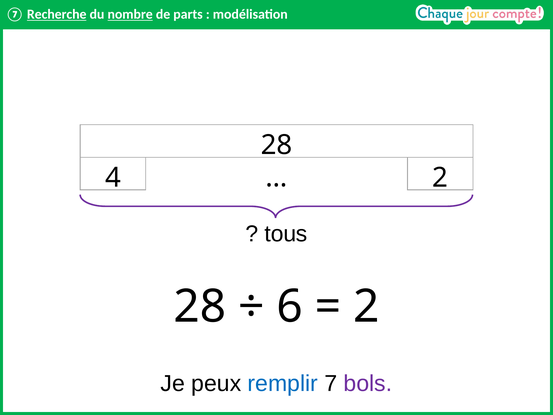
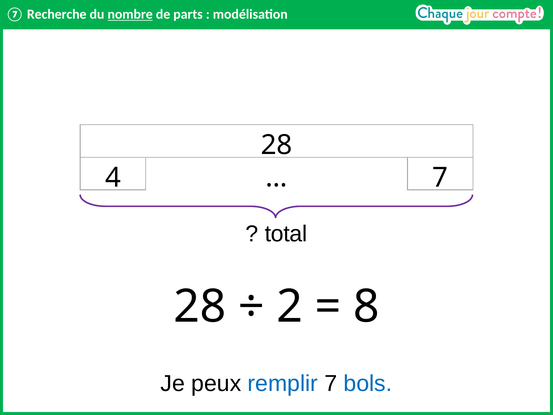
Recherche underline: present -> none
2 at (440, 178): 2 -> 7
tous: tous -> total
6: 6 -> 2
2 at (366, 307): 2 -> 8
bols colour: purple -> blue
